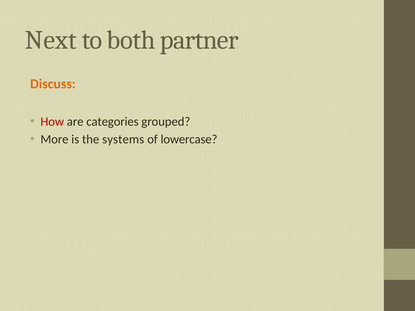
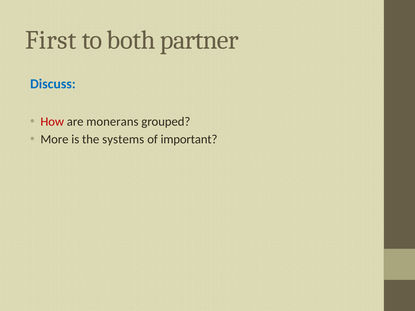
Next: Next -> First
Discuss colour: orange -> blue
categories: categories -> monerans
lowercase: lowercase -> important
